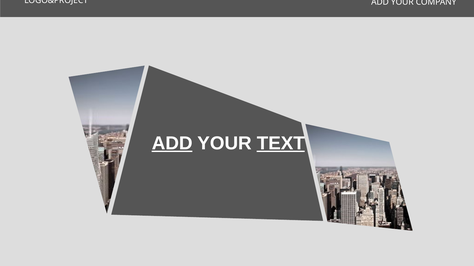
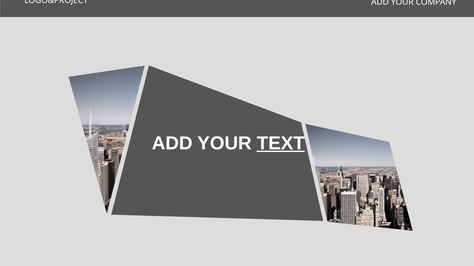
ADD at (172, 144) underline: present -> none
